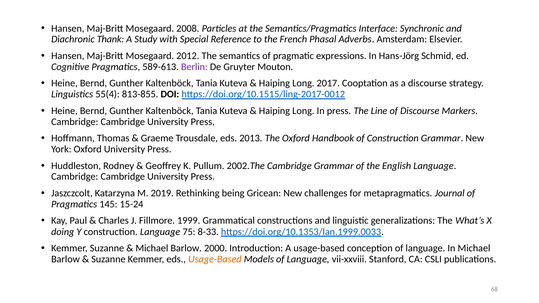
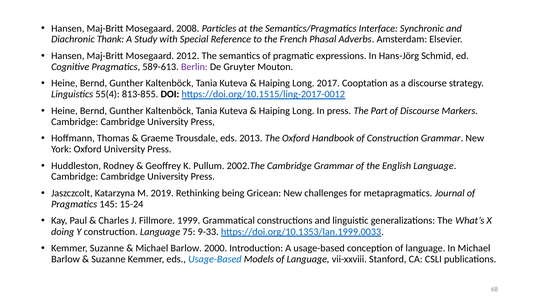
Line: Line -> Part
8-33: 8-33 -> 9-33
Usage-Based at (215, 259) colour: orange -> blue
